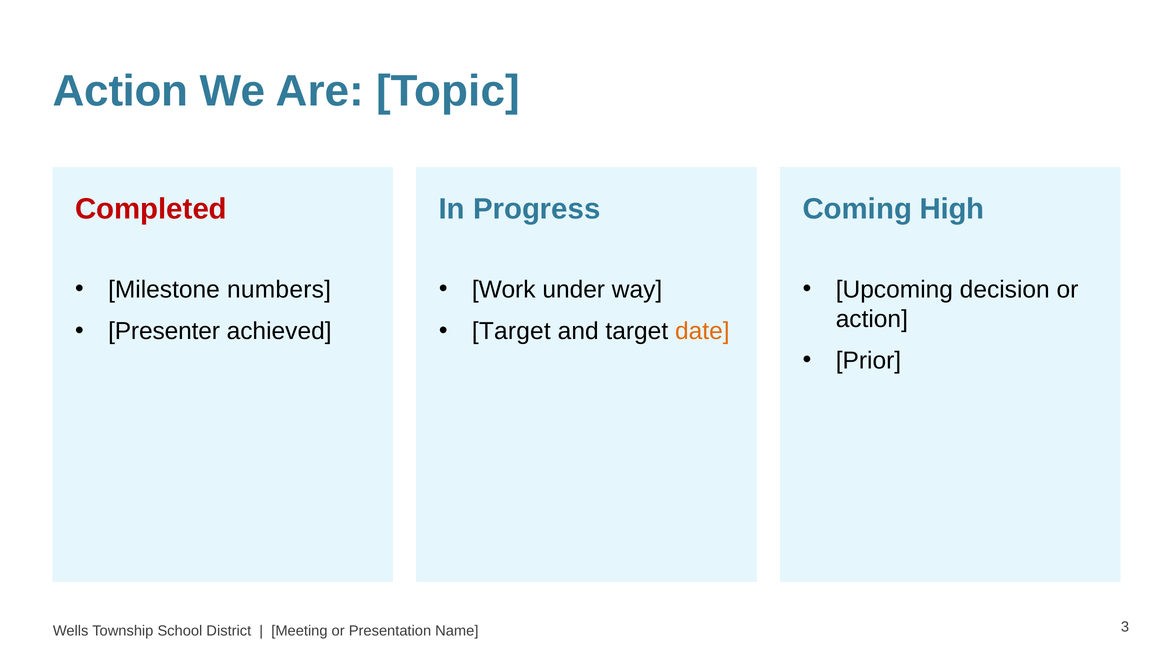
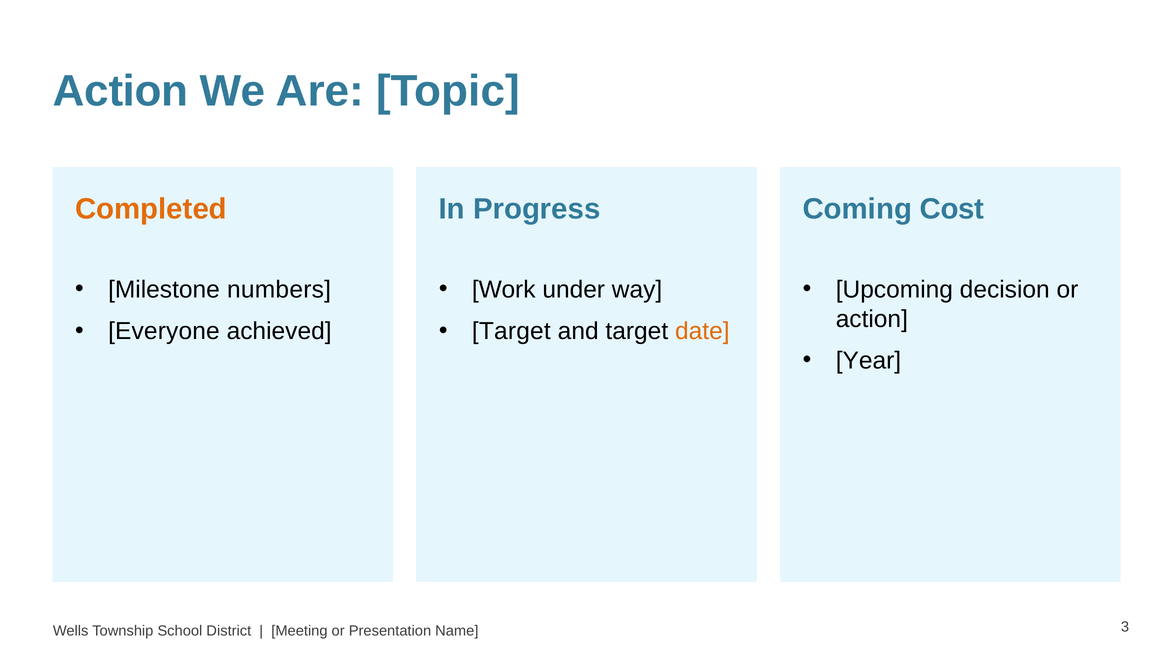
Completed colour: red -> orange
High: High -> Cost
Presenter: Presenter -> Everyone
Prior: Prior -> Year
